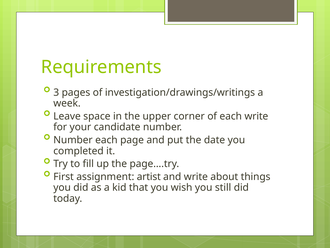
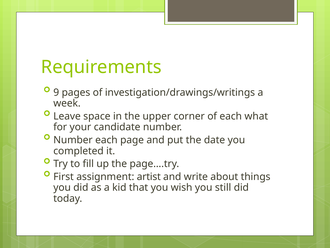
3: 3 -> 9
each write: write -> what
